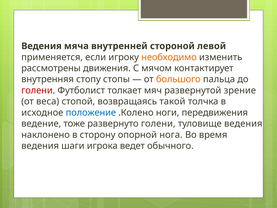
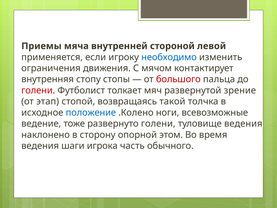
Ведения at (41, 46): Ведения -> Приемы
необходимо colour: orange -> blue
рассмотрены: рассмотрены -> ограничения
большого colour: orange -> red
веса: веса -> этап
передвижения: передвижения -> всевозможные
нога: нога -> этом
ведет: ведет -> часть
